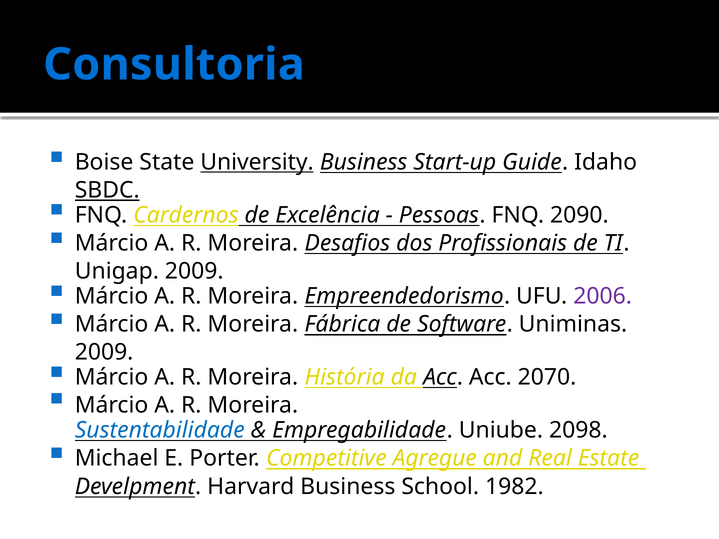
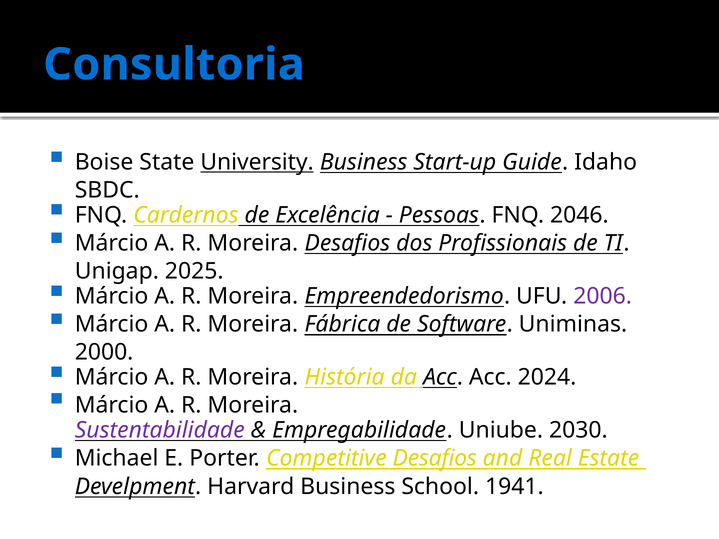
SBDC underline: present -> none
2090: 2090 -> 2046
Unigap 2009: 2009 -> 2025
2009 at (104, 353): 2009 -> 2000
2070: 2070 -> 2024
Sustentabilidade colour: blue -> purple
2098: 2098 -> 2030
Competitive Agregue: Agregue -> Desafios
1982: 1982 -> 1941
